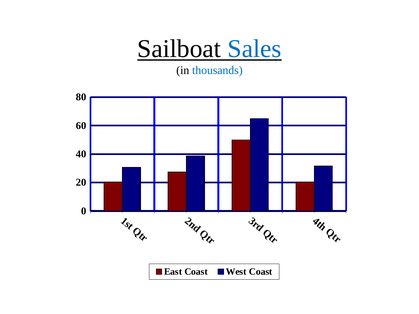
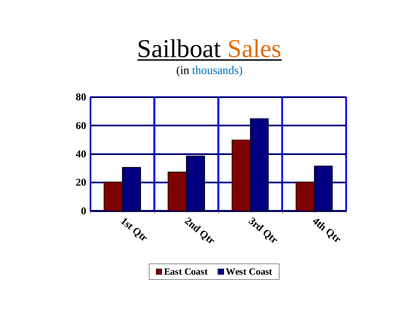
Sales colour: blue -> orange
